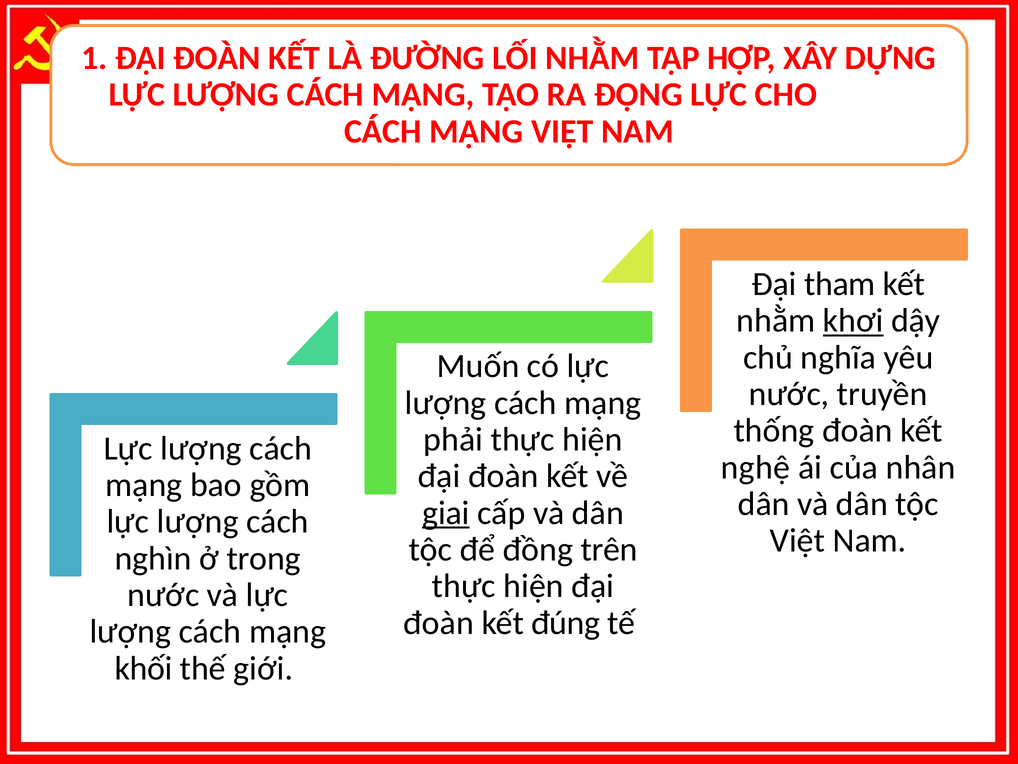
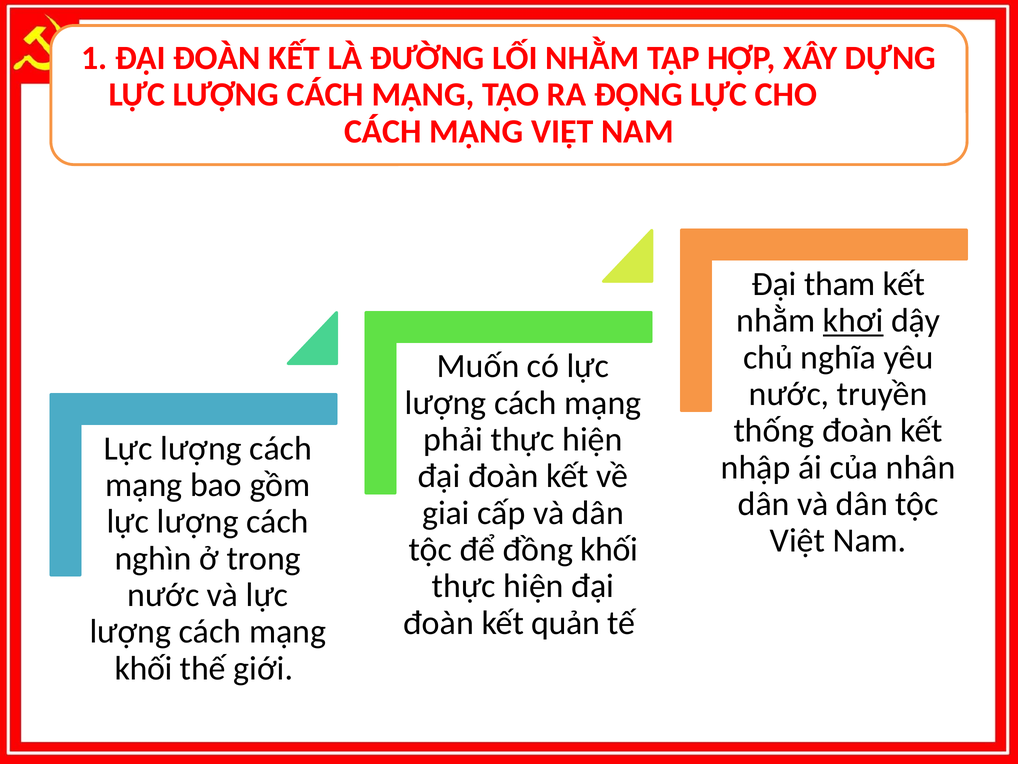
nghệ: nghệ -> nhập
giai underline: present -> none
đồng trên: trên -> khối
đúng: đúng -> quản
